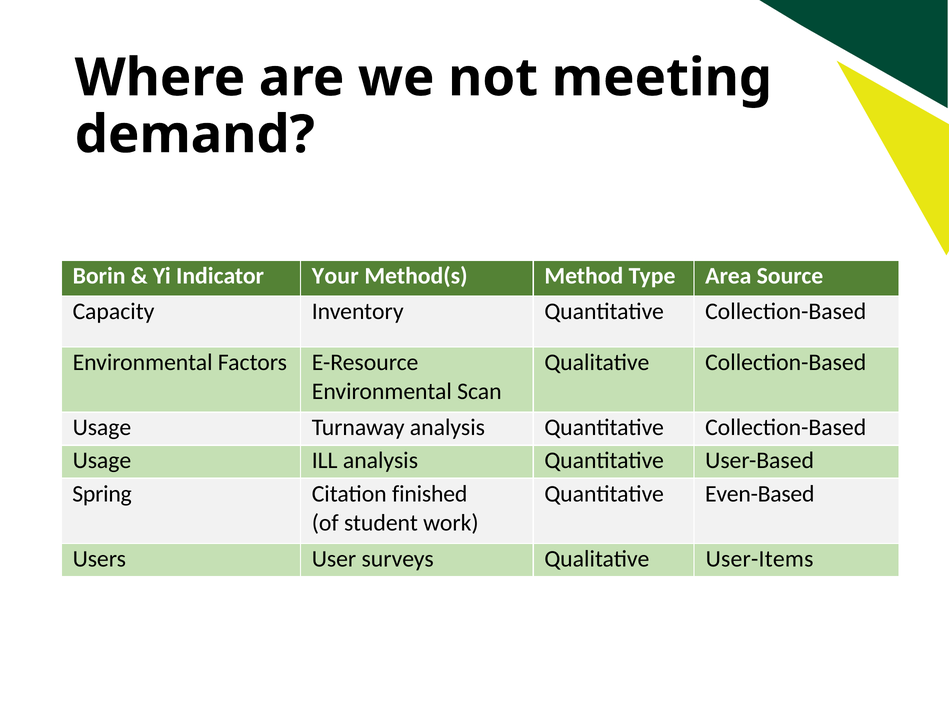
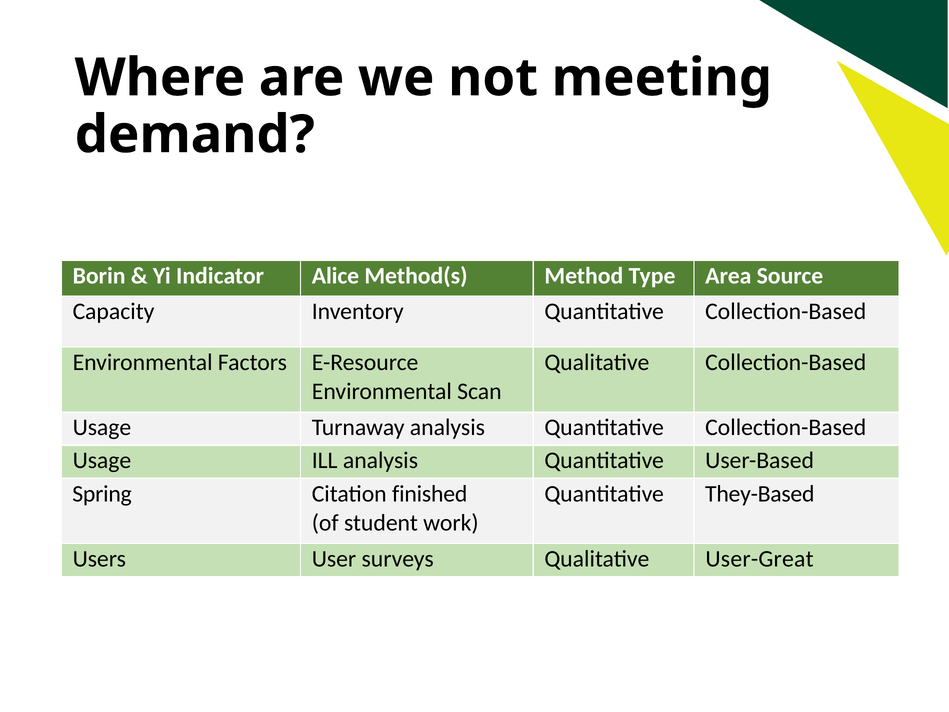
Your: Your -> Alice
Even-Based: Even-Based -> They-Based
User-Items: User-Items -> User-Great
